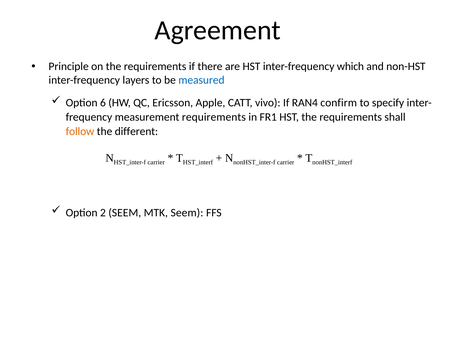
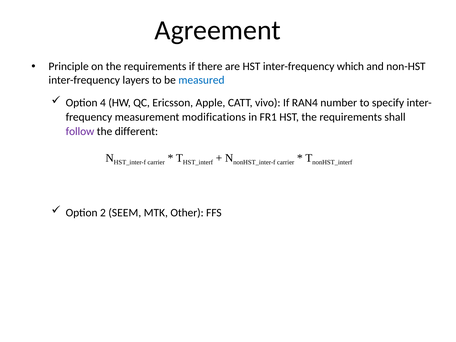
6: 6 -> 4
confirm: confirm -> number
measurement requirements: requirements -> modifications
follow colour: orange -> purple
MTK Seem: Seem -> Other
